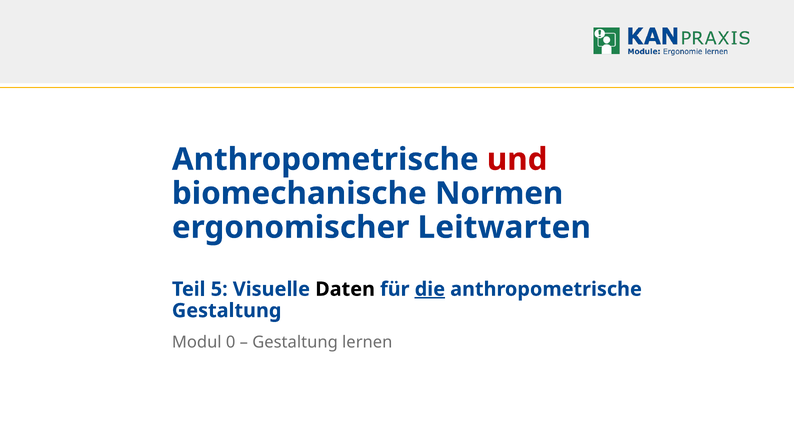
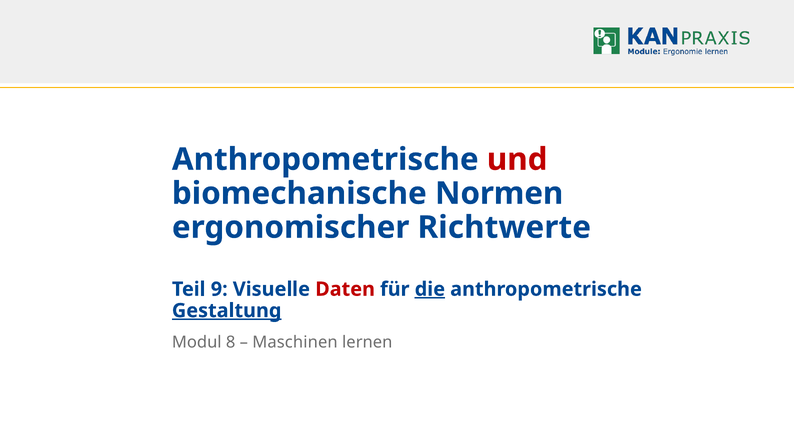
Leitwarten: Leitwarten -> Richtwerte
5: 5 -> 9
Daten colour: black -> red
Gestaltung at (227, 310) underline: none -> present
0: 0 -> 8
Gestaltung at (295, 342): Gestaltung -> Maschinen
